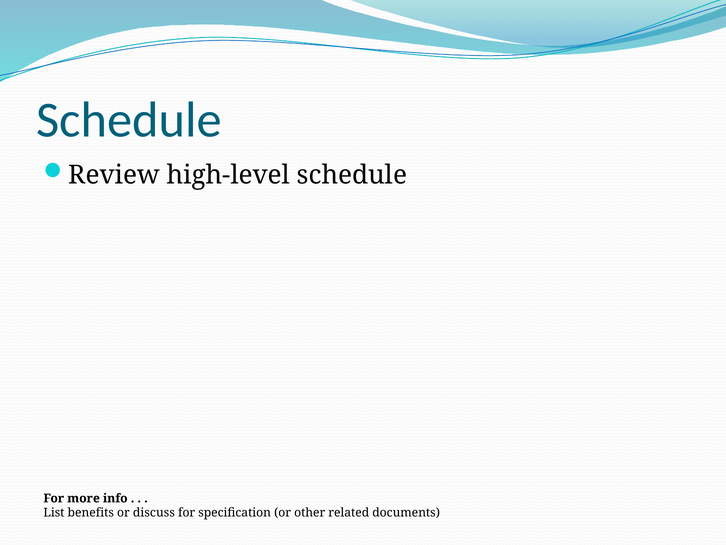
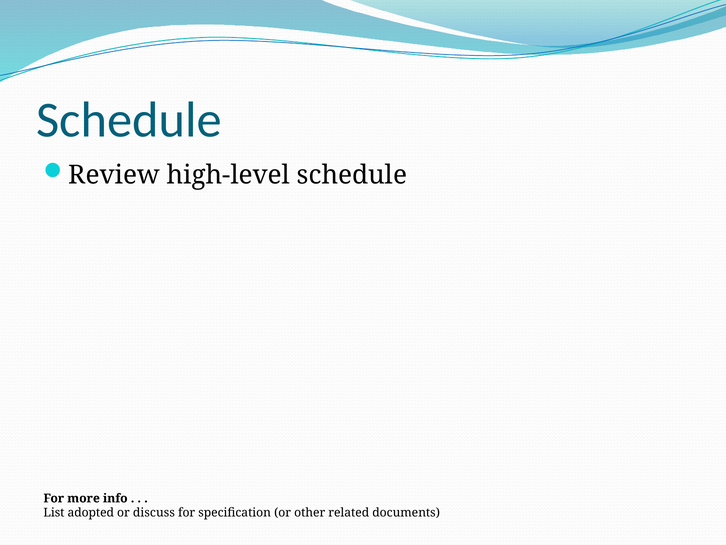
benefits: benefits -> adopted
